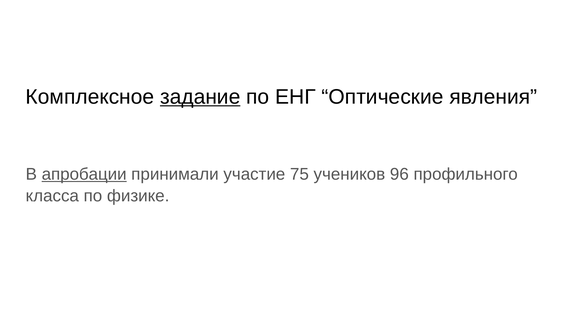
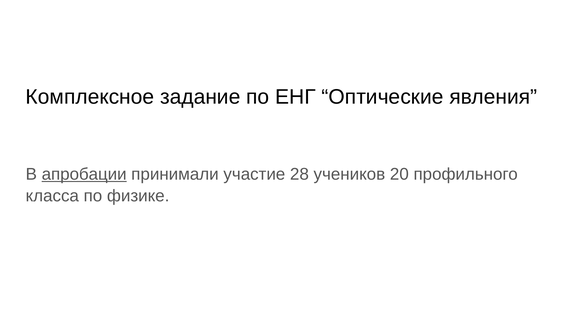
задание underline: present -> none
75: 75 -> 28
96: 96 -> 20
